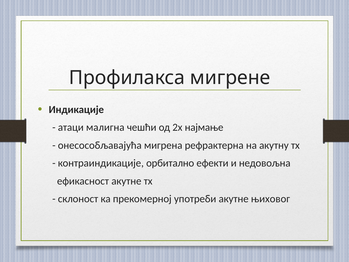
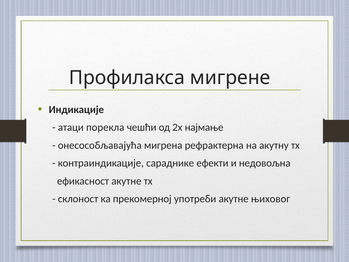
малигна: малигна -> пoрeклa
орбитално: орбитално -> сaрaдникe
